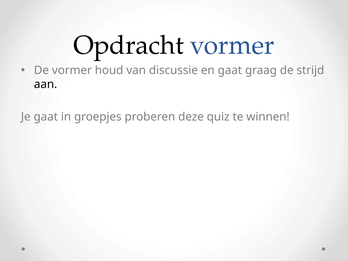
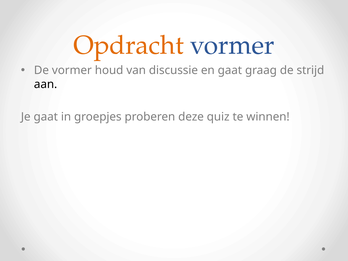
Opdracht colour: black -> orange
